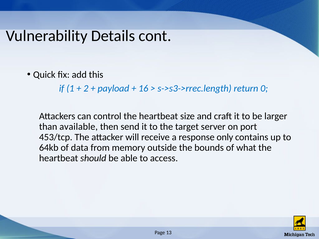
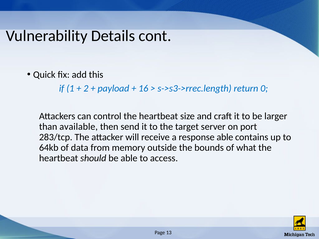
453/tcp: 453/tcp -> 283/tcp
response only: only -> able
